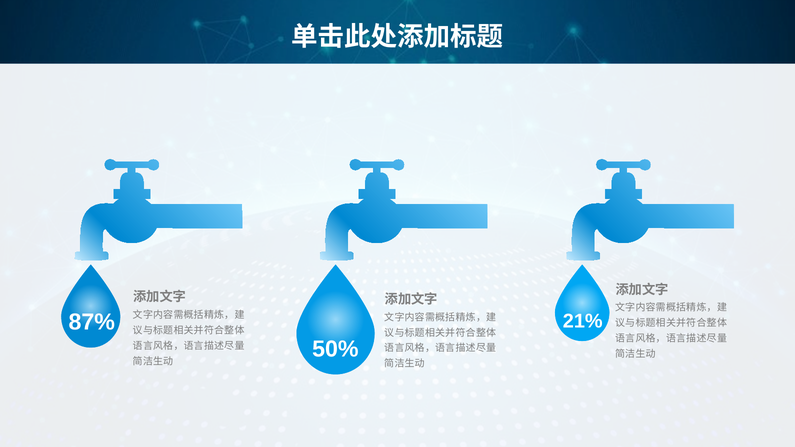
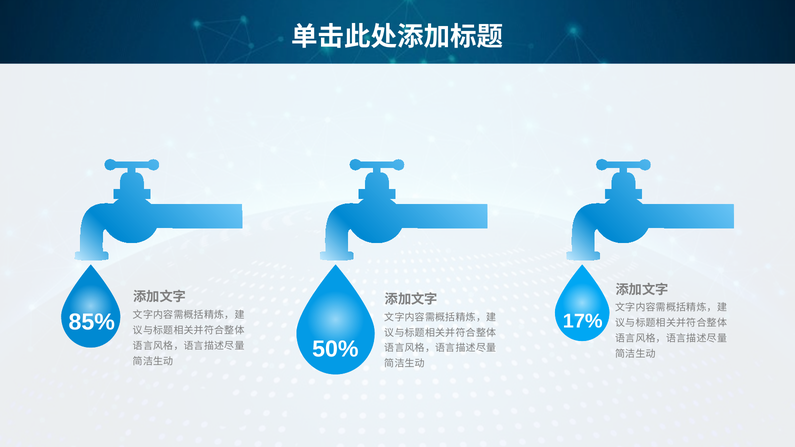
87%: 87% -> 85%
21%: 21% -> 17%
